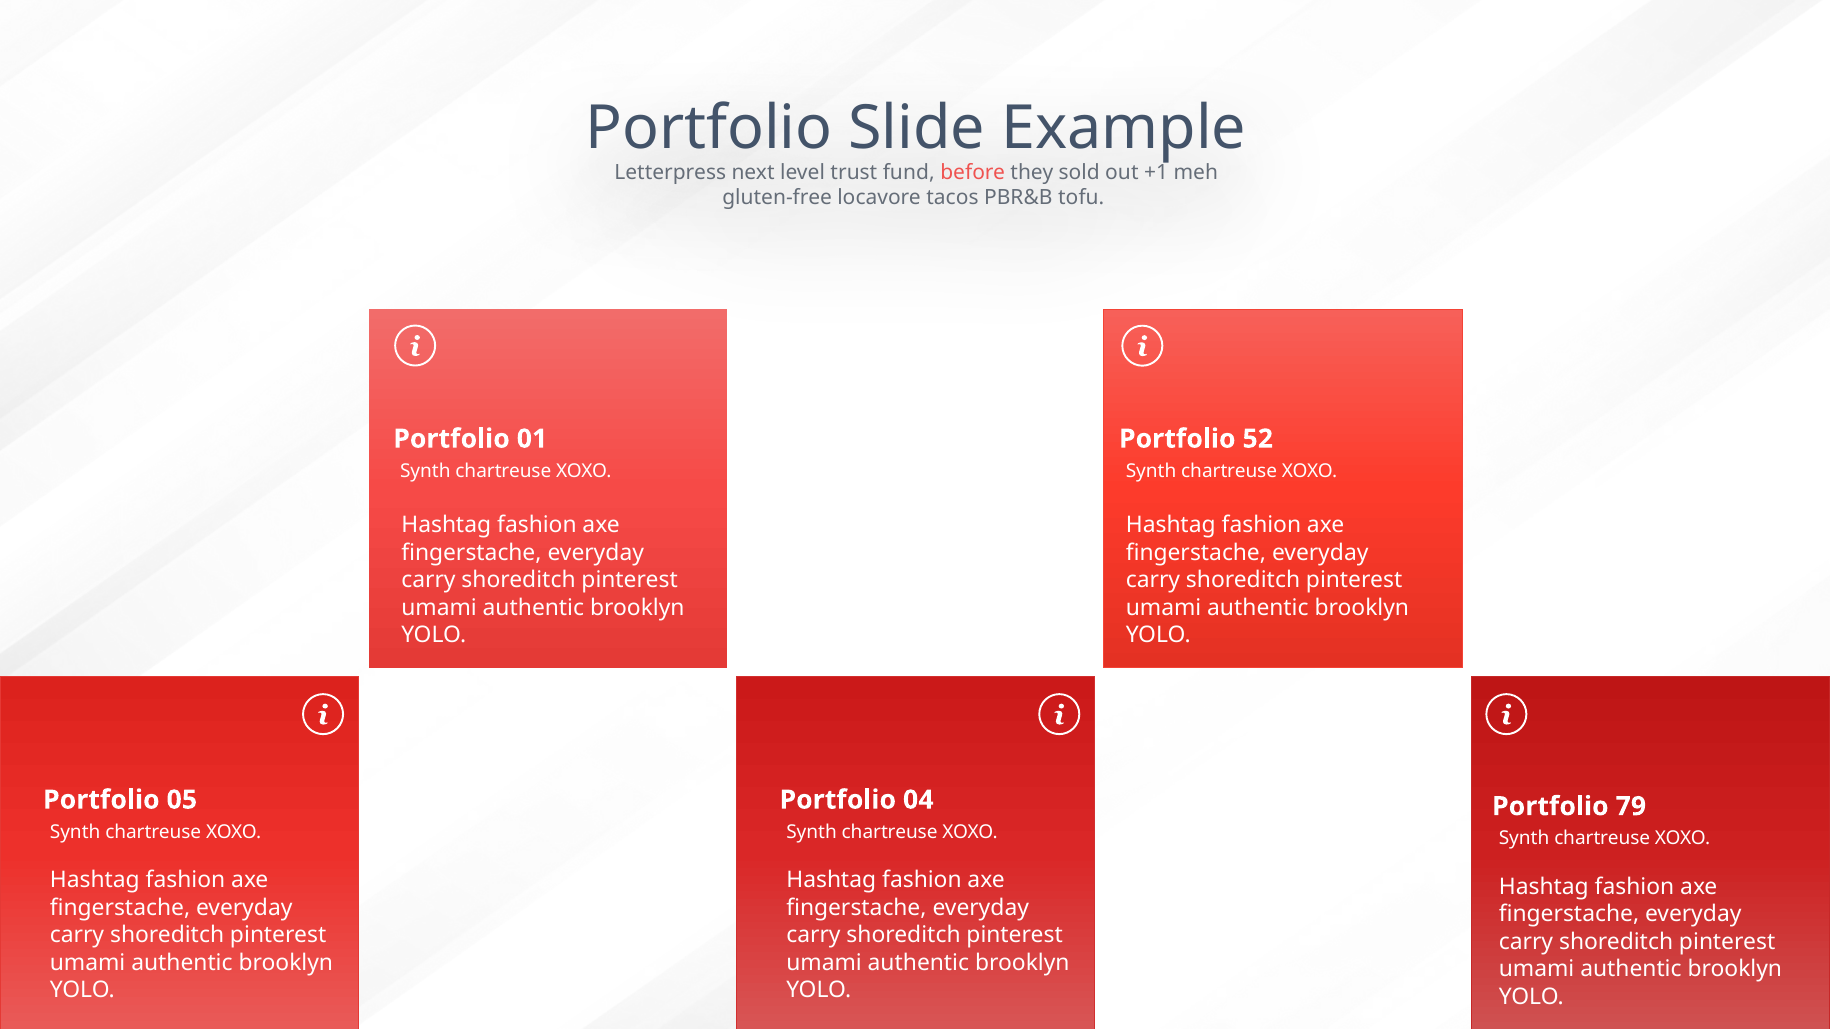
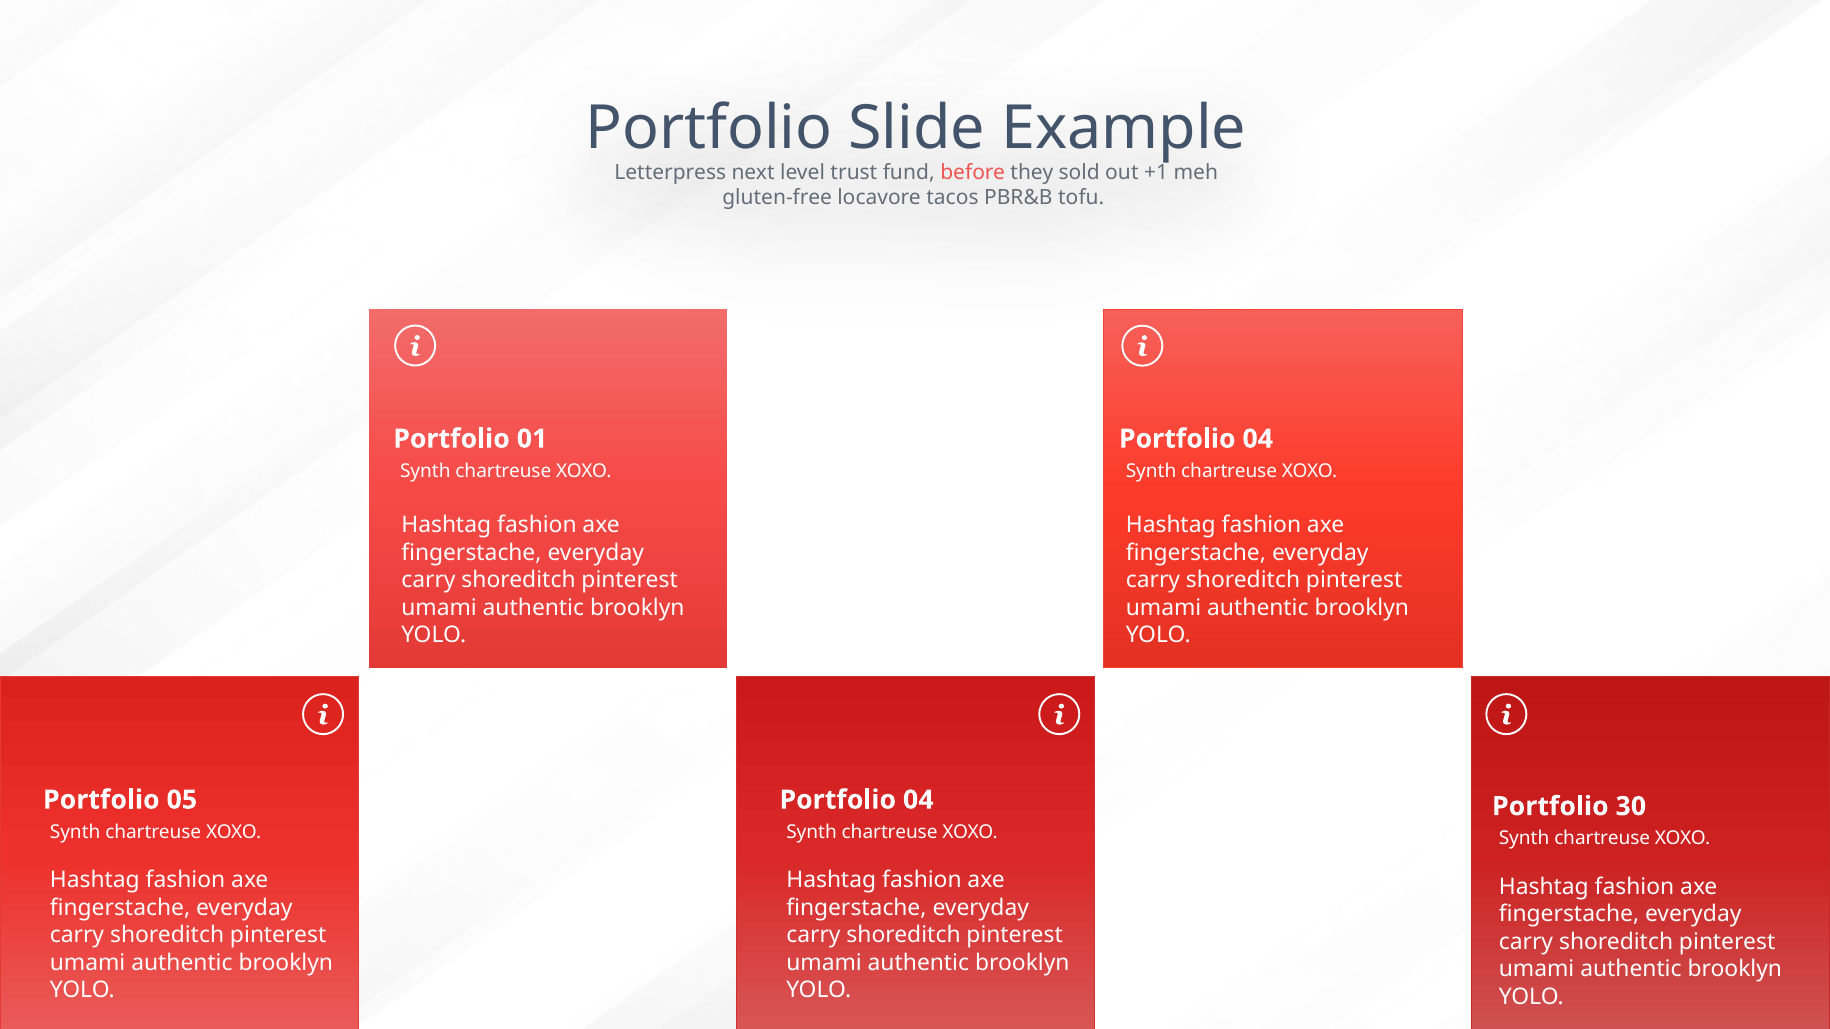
52 at (1258, 439): 52 -> 04
79: 79 -> 30
